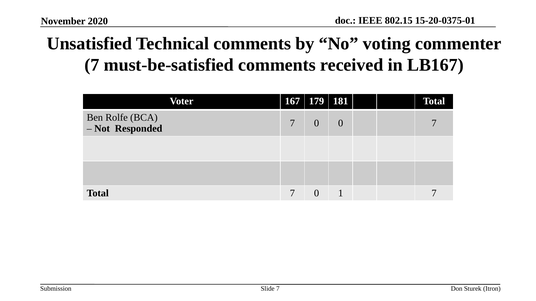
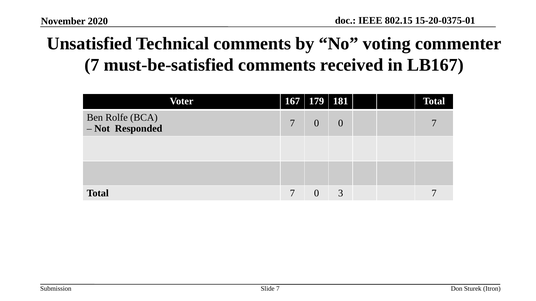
1: 1 -> 3
